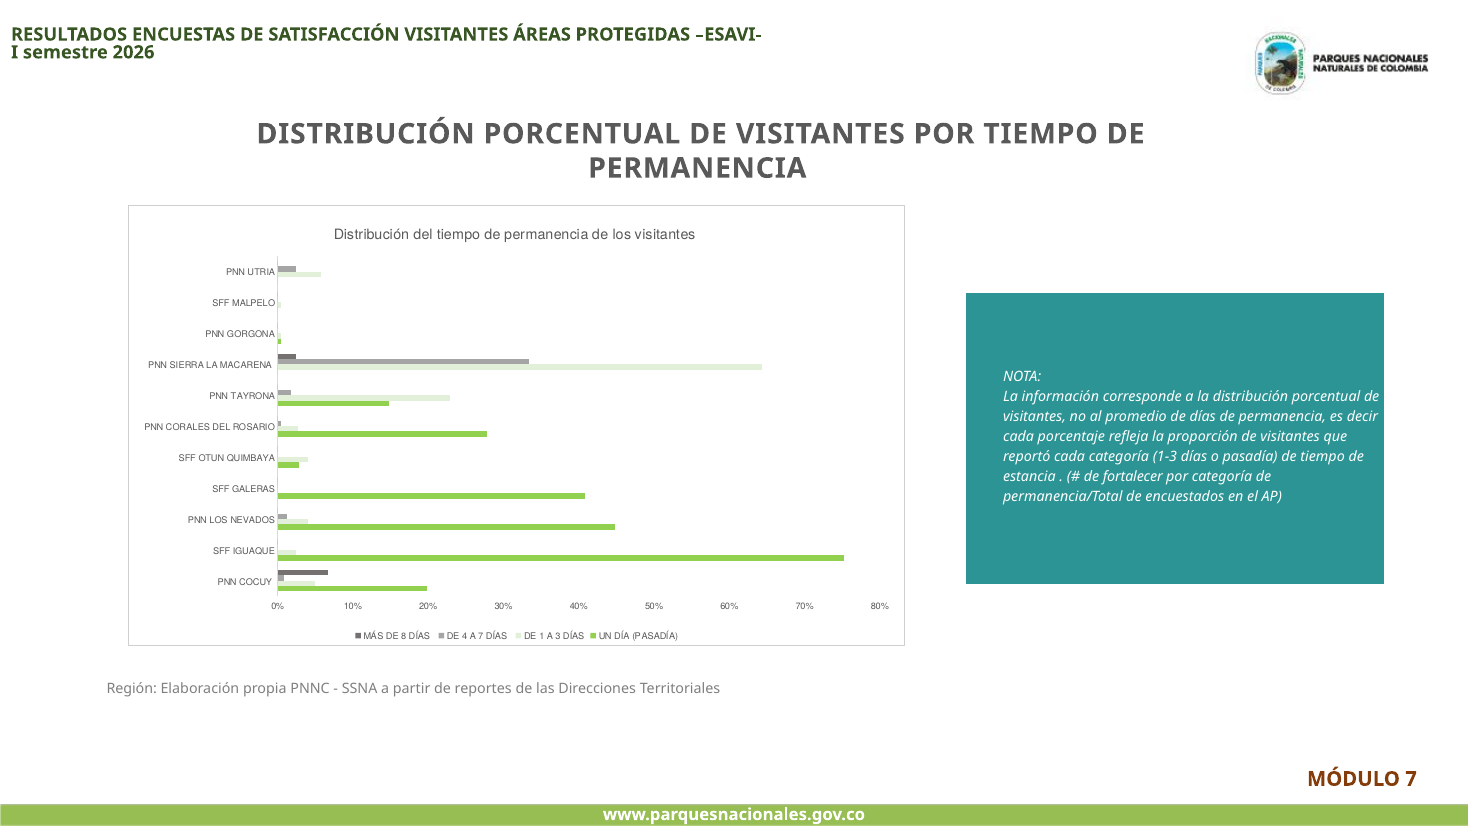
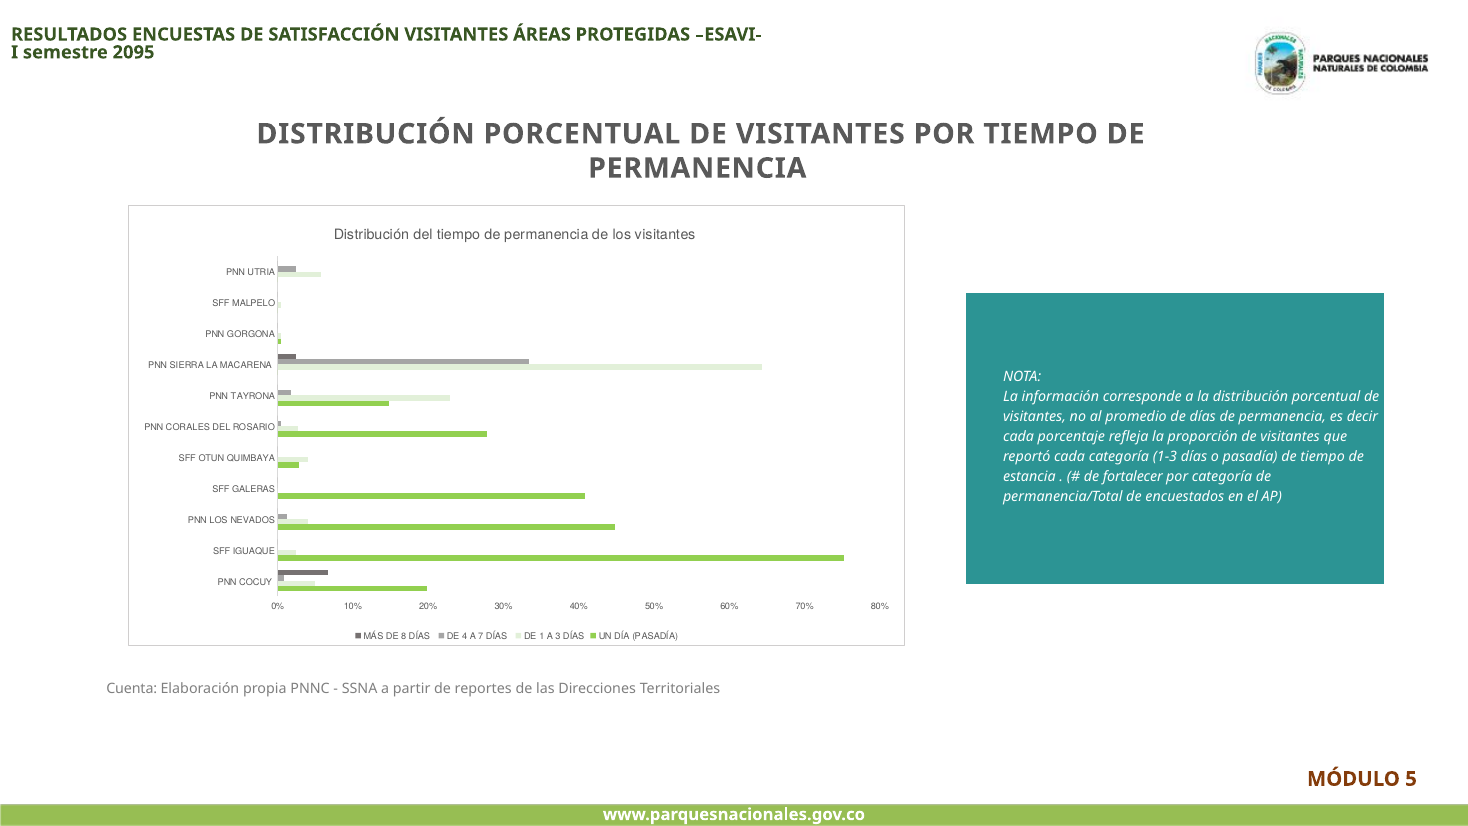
2026: 2026 -> 2095
Región: Región -> Cuenta
MÓDULO 7: 7 -> 5
